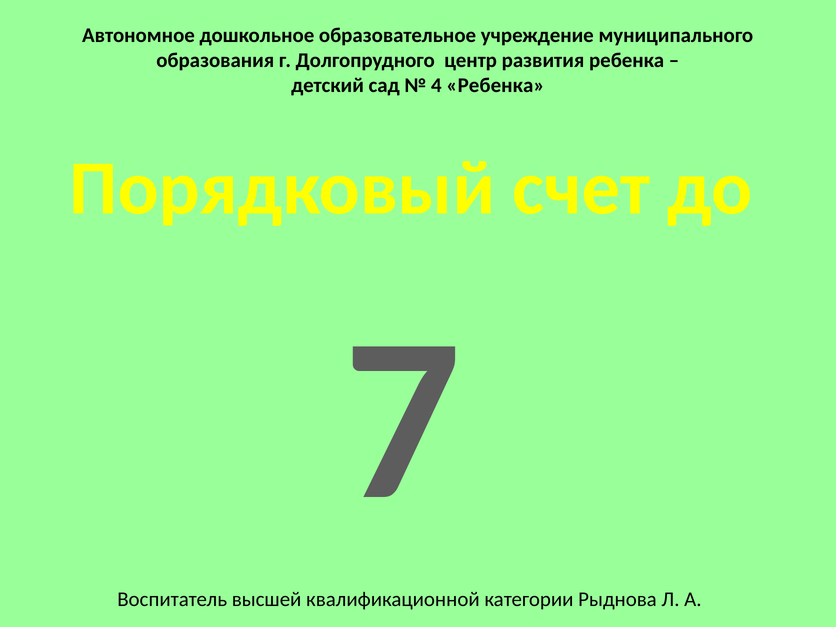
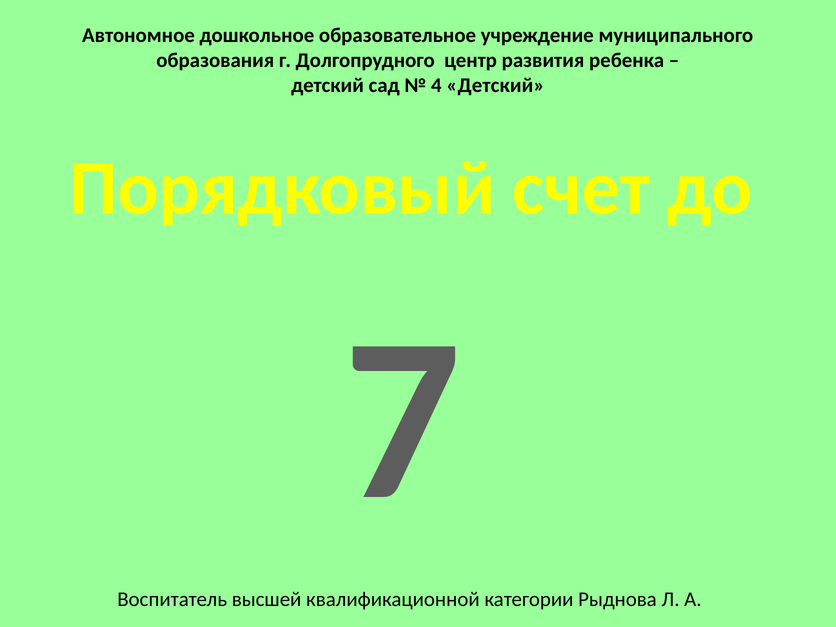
4 Ребенка: Ребенка -> Детский
